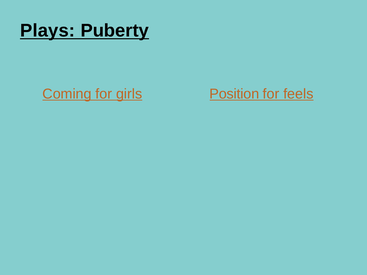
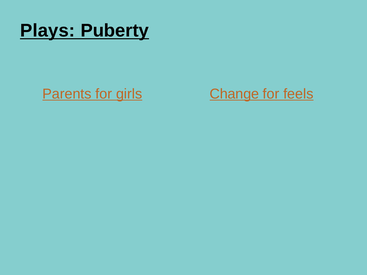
Coming: Coming -> Parents
Position: Position -> Change
